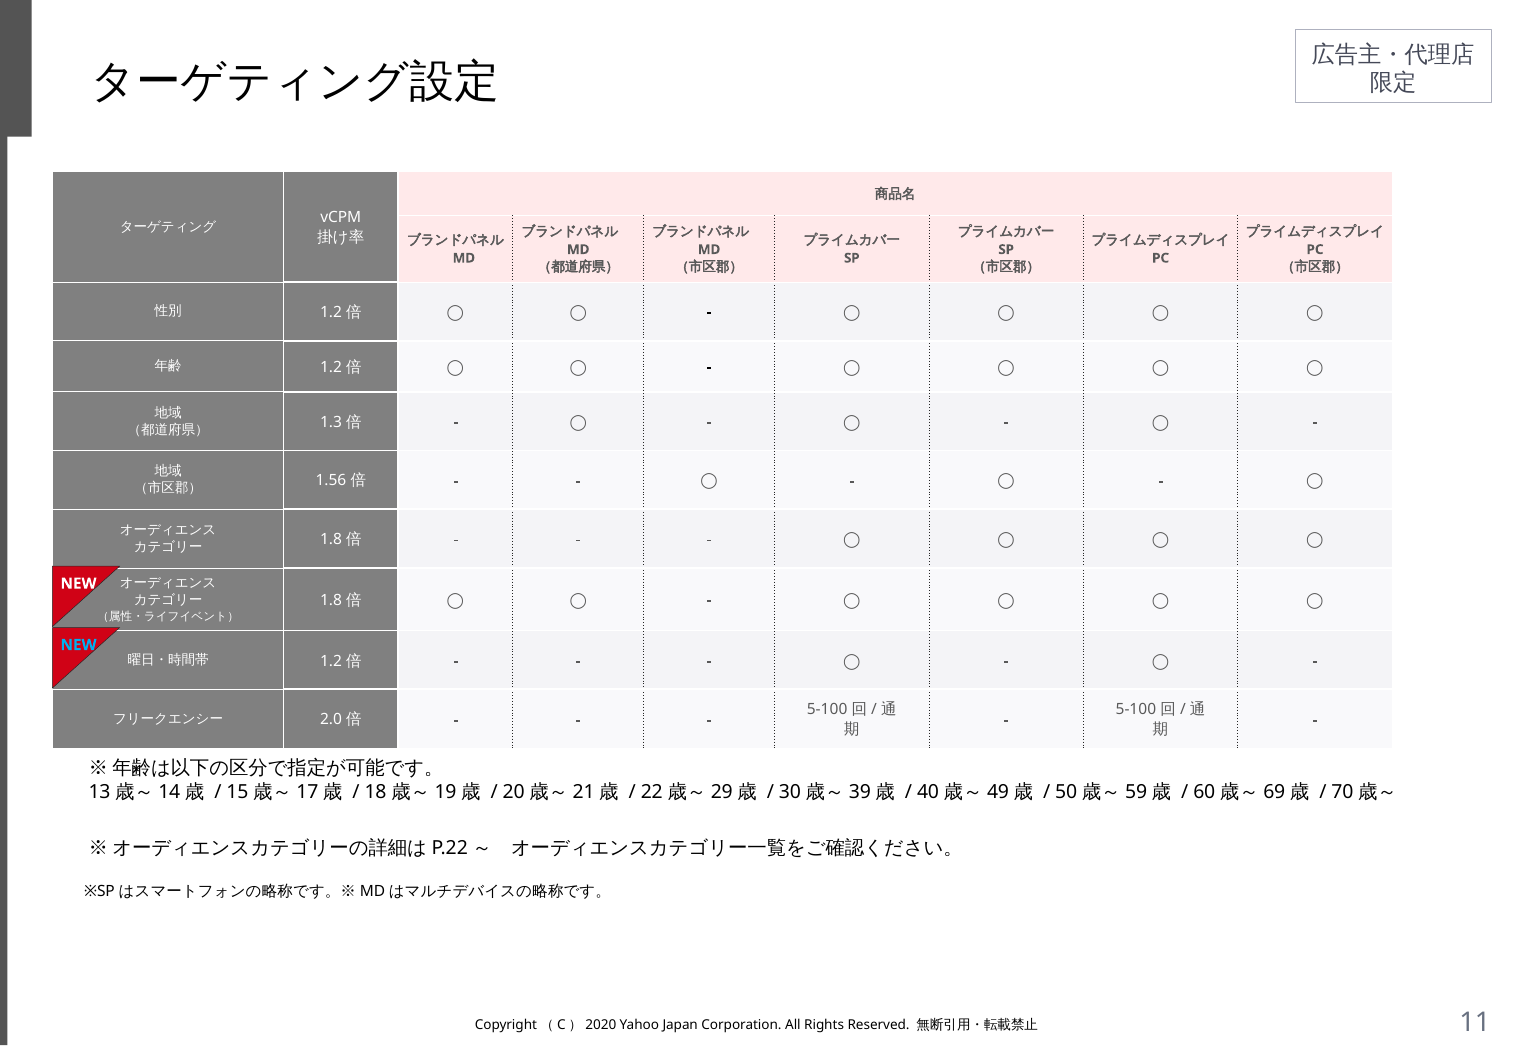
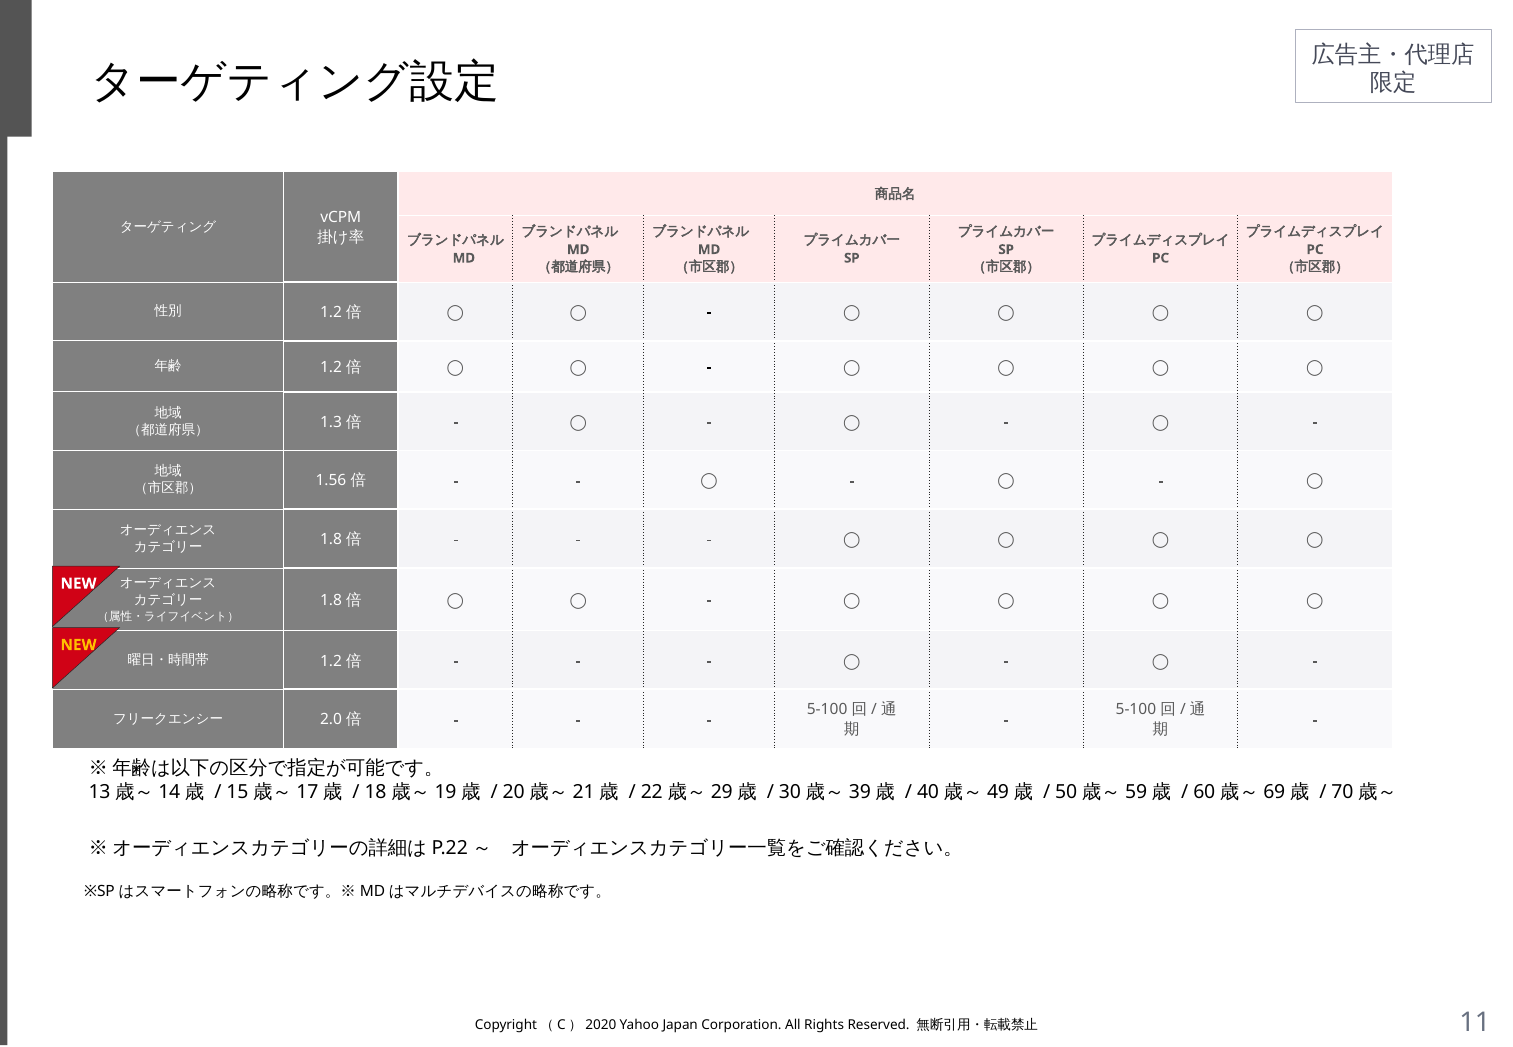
NEW at (78, 645) colour: light blue -> yellow
